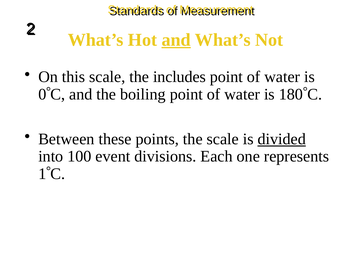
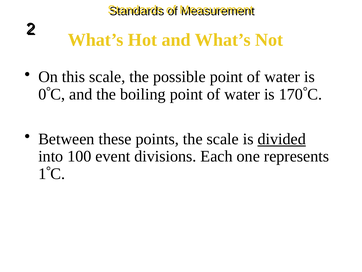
and at (176, 40) underline: present -> none
includes: includes -> possible
180: 180 -> 170
